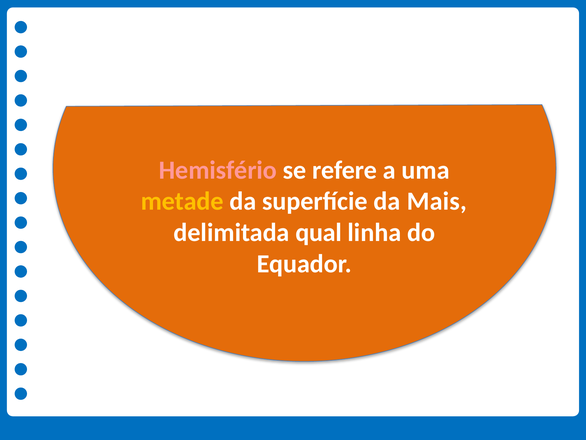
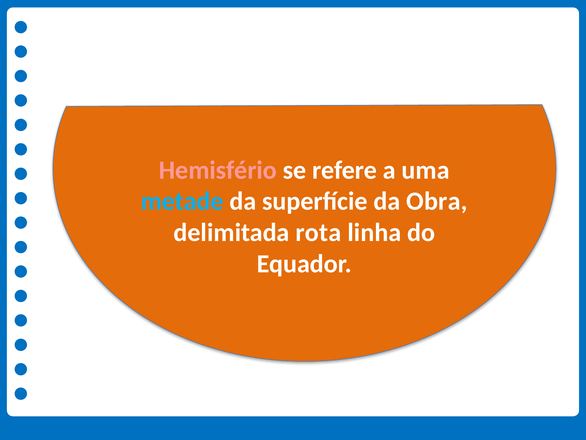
metade colour: yellow -> light blue
Mais: Mais -> Obra
qual: qual -> rota
